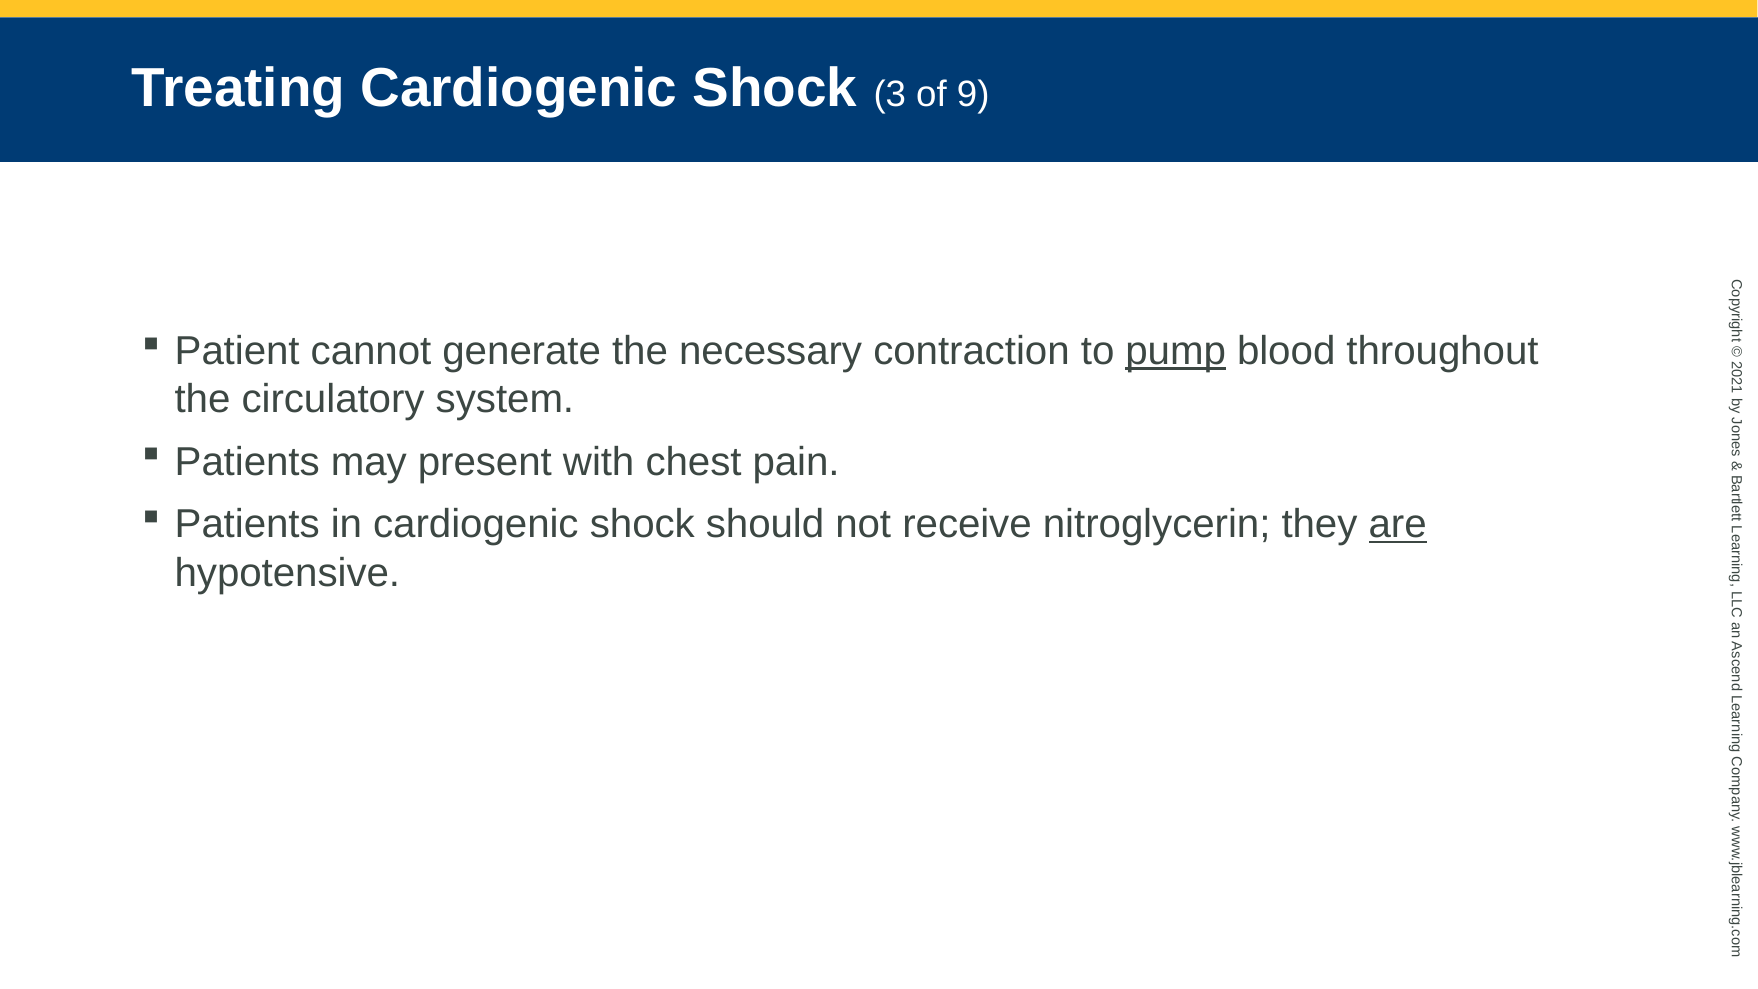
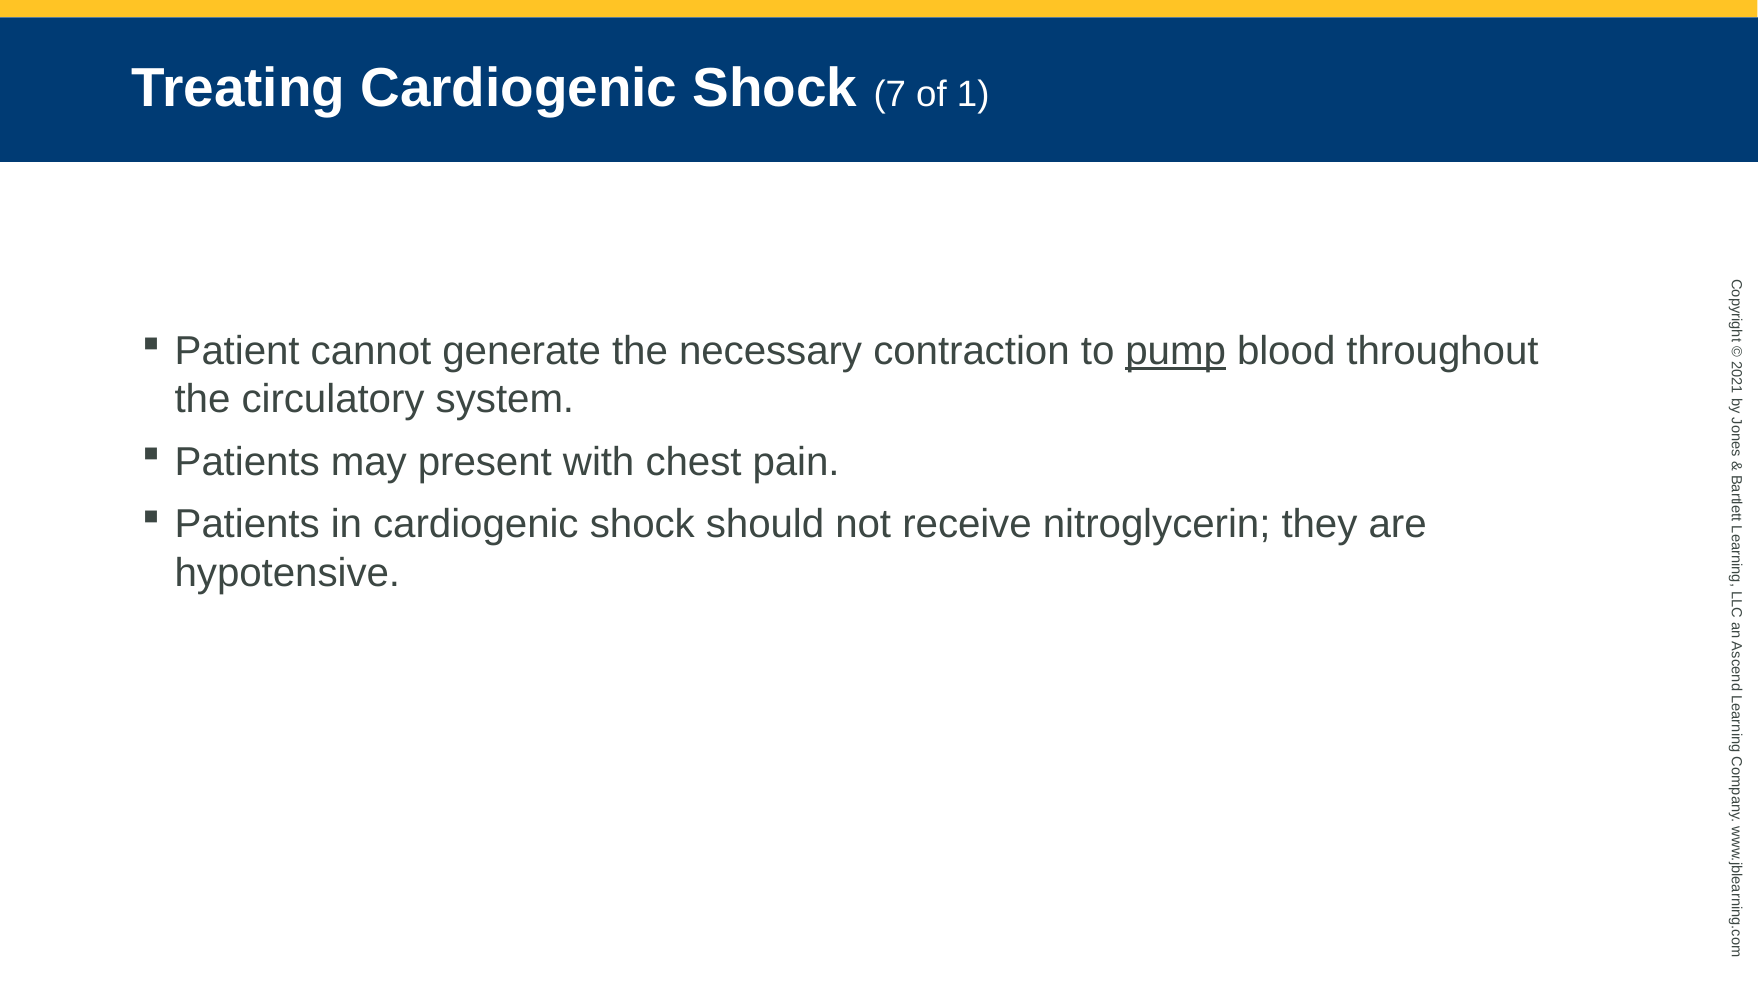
3: 3 -> 7
of 9: 9 -> 1
are underline: present -> none
